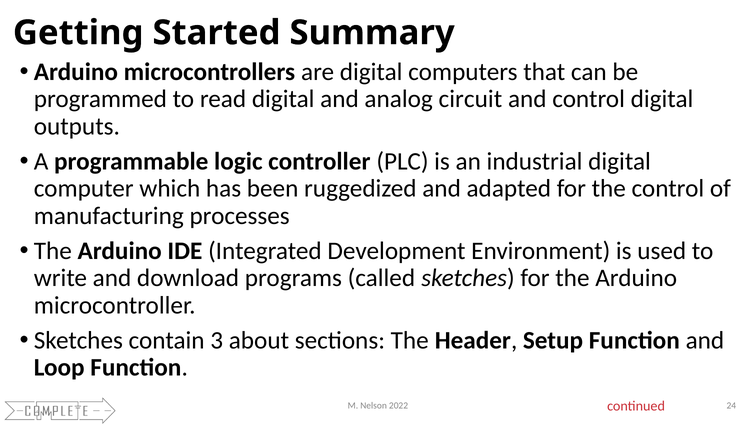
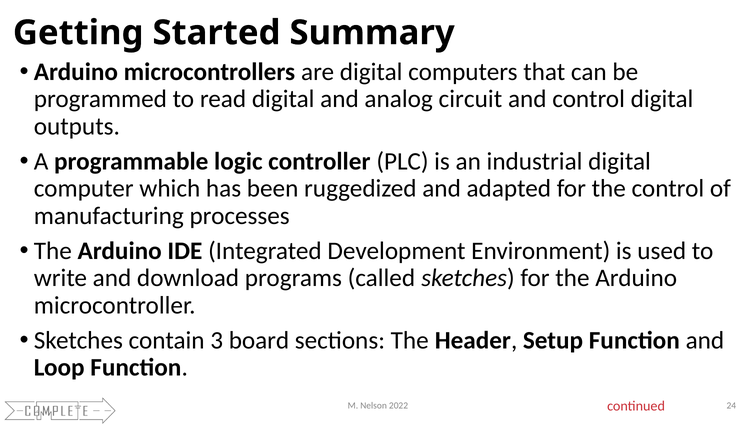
about: about -> board
